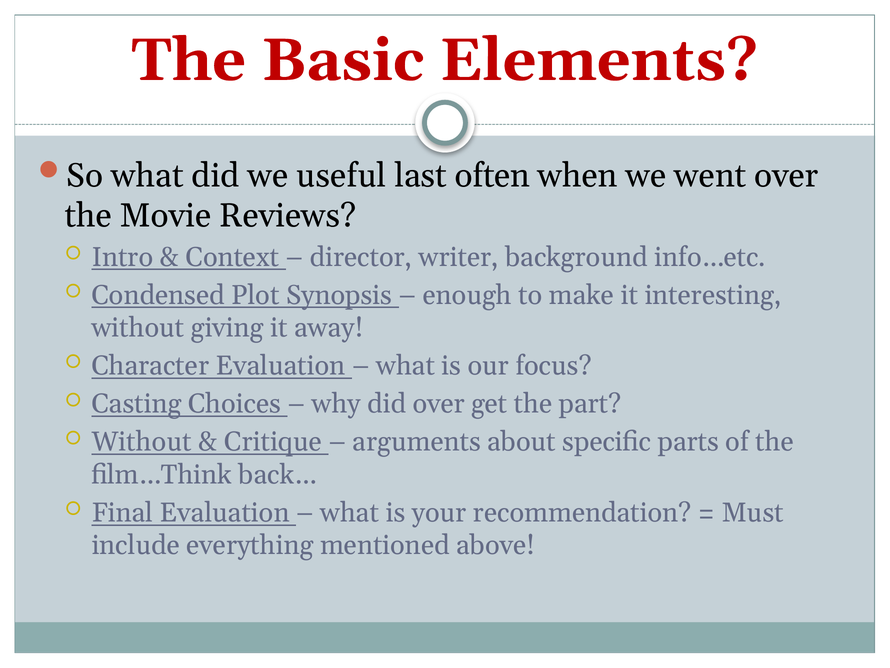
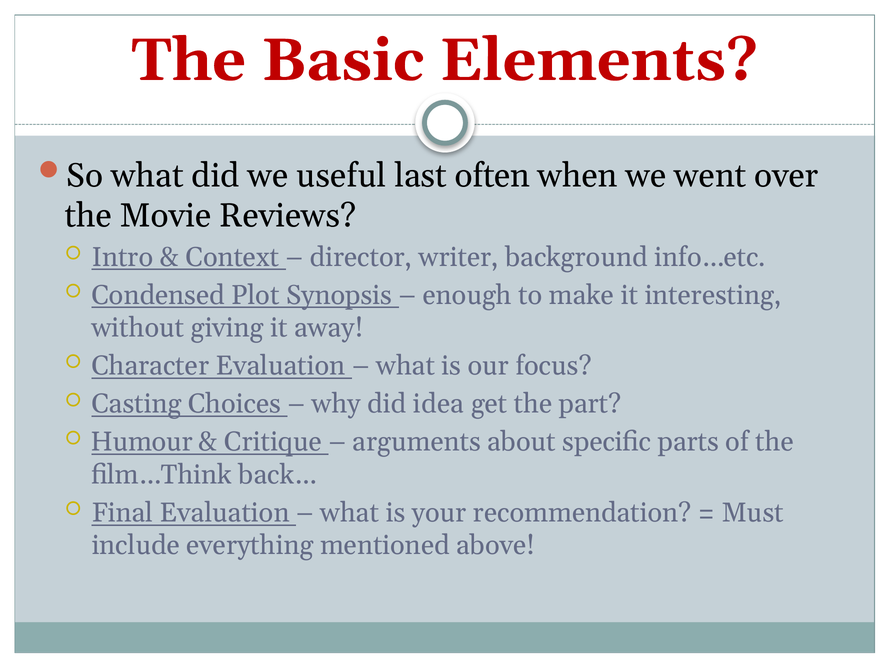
did over: over -> idea
Without at (142, 442): Without -> Humour
